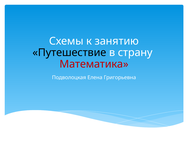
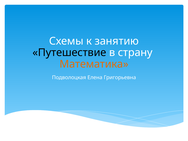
Математика colour: red -> orange
